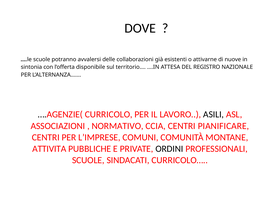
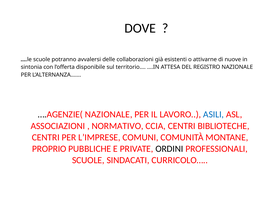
….AGENZIE( CURRICOLO: CURRICOLO -> NAZIONALE
ASILI colour: black -> blue
PIANIFICARE: PIANIFICARE -> BIBLIOTECHE
ATTIVITA: ATTIVITA -> PROPRIO
